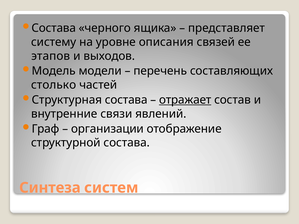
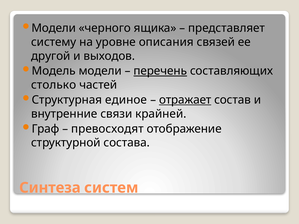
Состава at (54, 28): Состава -> Модели
этапов: этапов -> другой
перечень underline: none -> present
Структурная состава: состава -> единое
явлений: явлений -> крайней
организации: организации -> превосходят
